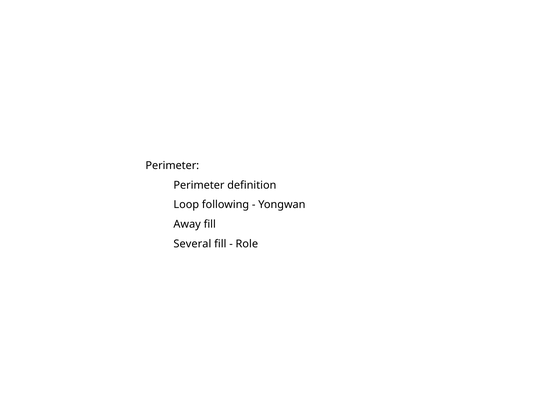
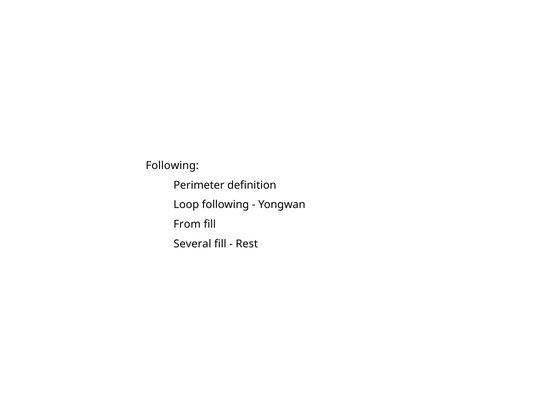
Perimeter at (172, 165): Perimeter -> Following
Away: Away -> From
Role: Role -> Rest
